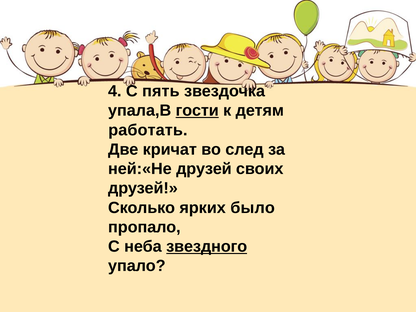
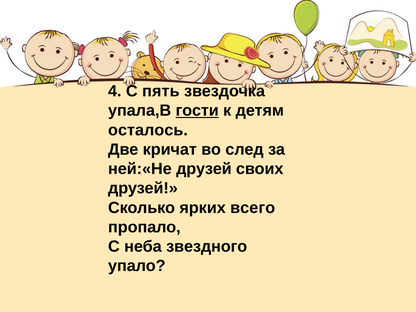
работать: работать -> осталось
было: было -> всего
звездного underline: present -> none
